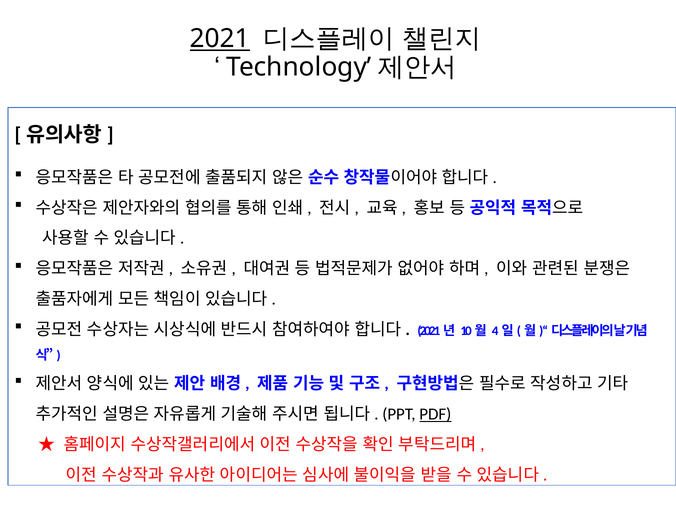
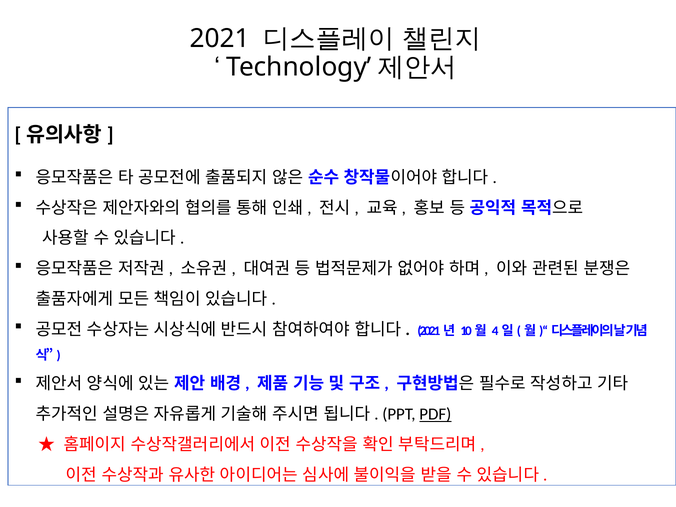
2021 underline: present -> none
